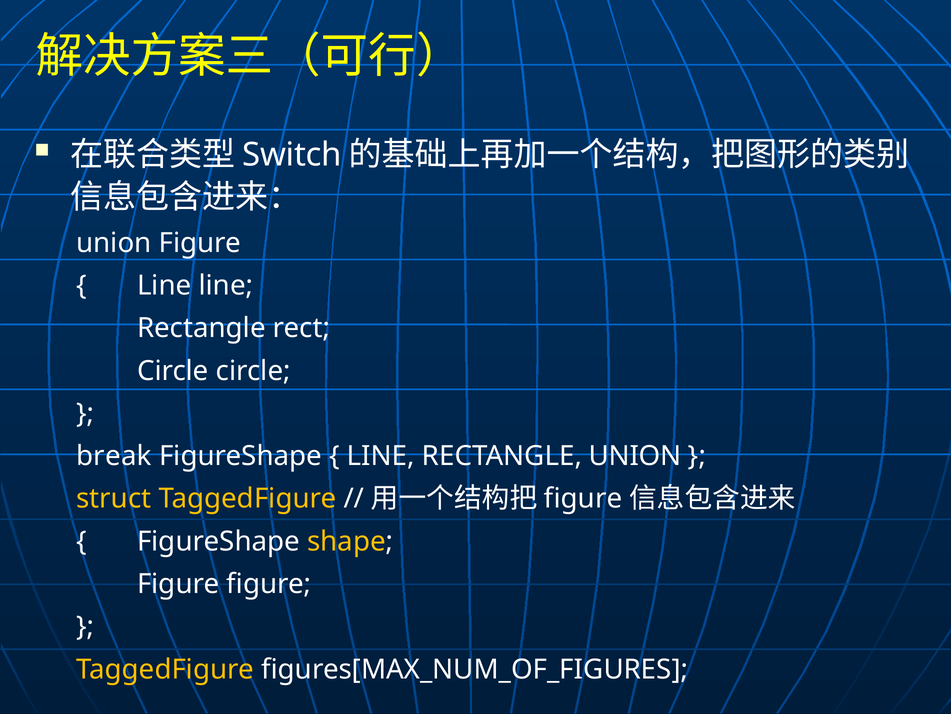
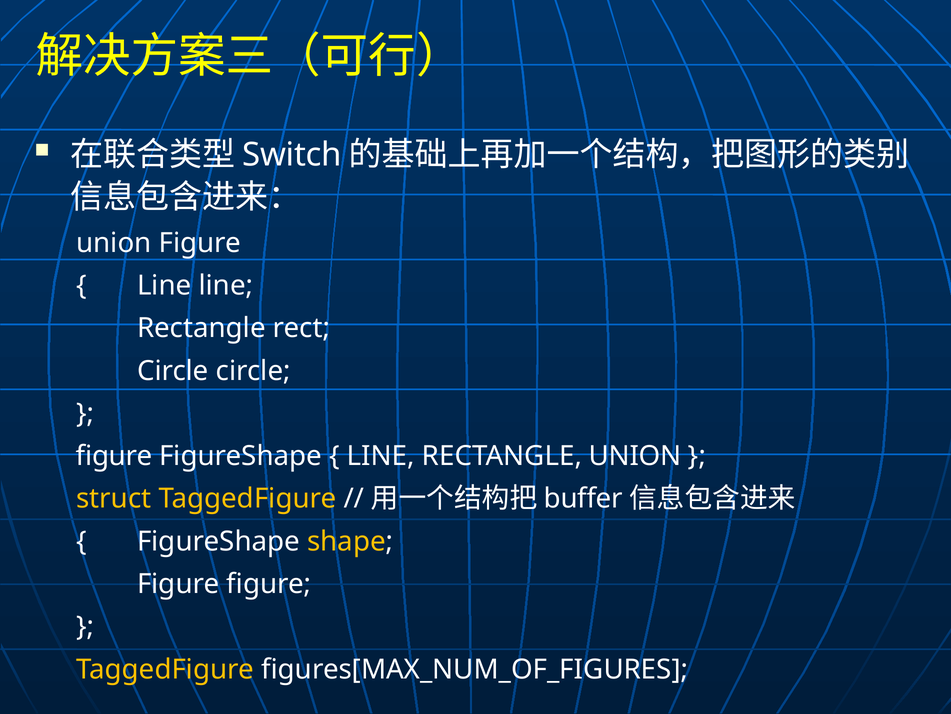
break at (114, 456): break -> figure
figure at (583, 498): figure -> buffer
